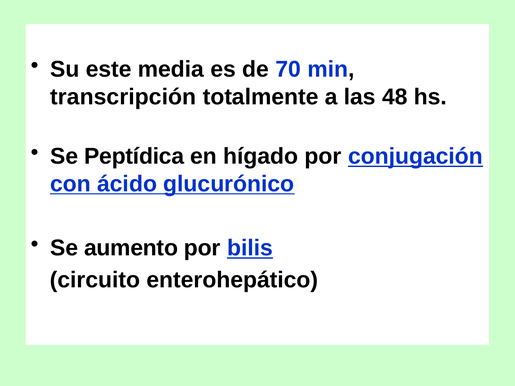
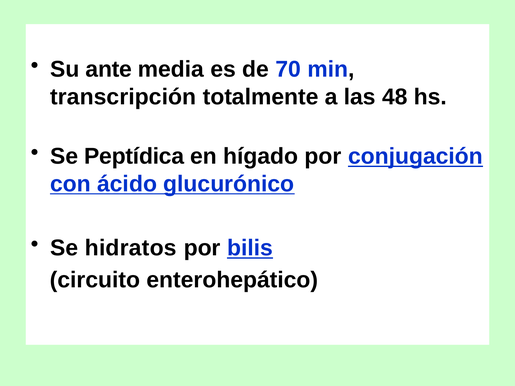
este: este -> ante
aumento: aumento -> hidratos
